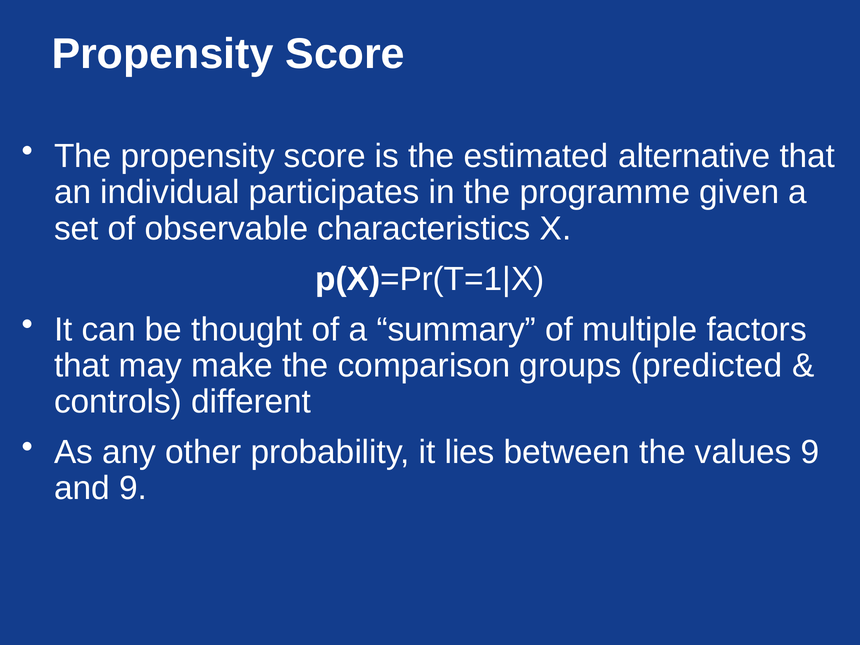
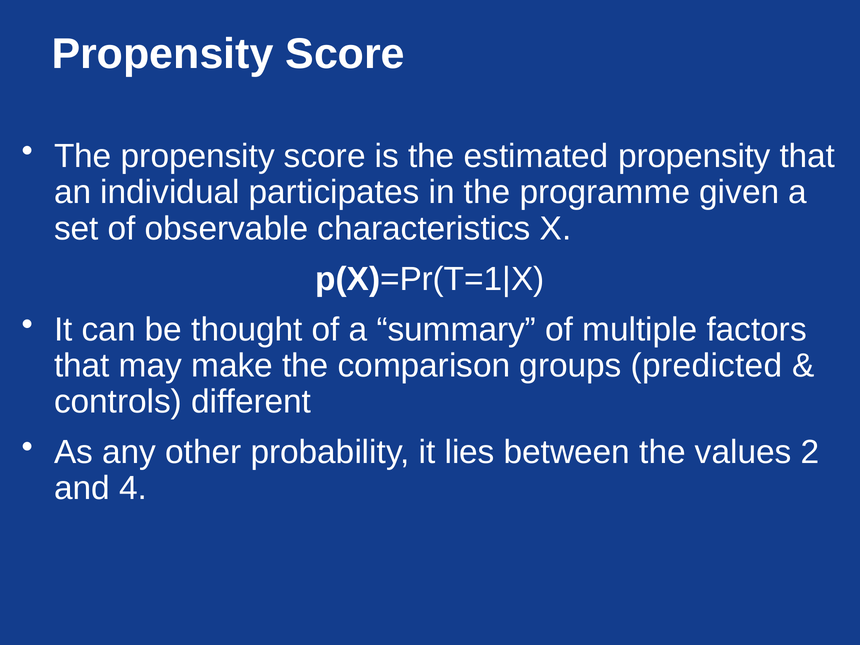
estimated alternative: alternative -> propensity
values 9: 9 -> 2
and 9: 9 -> 4
